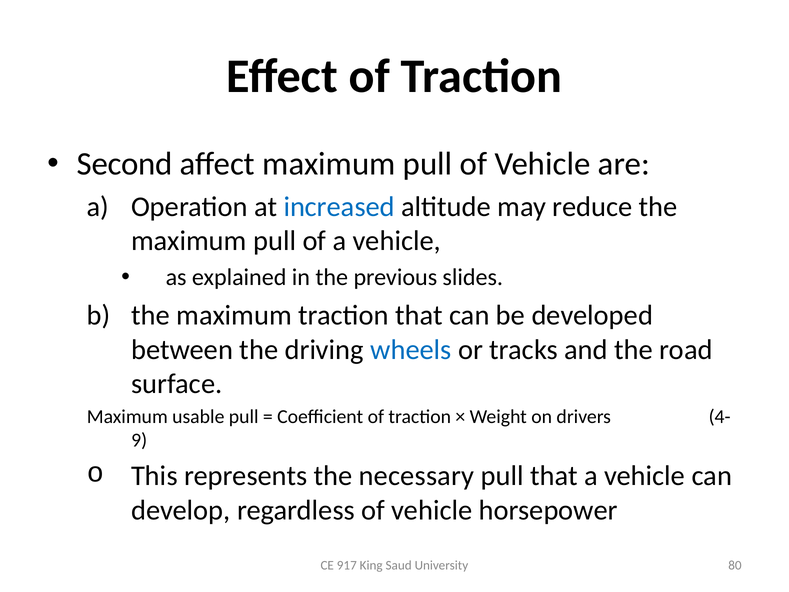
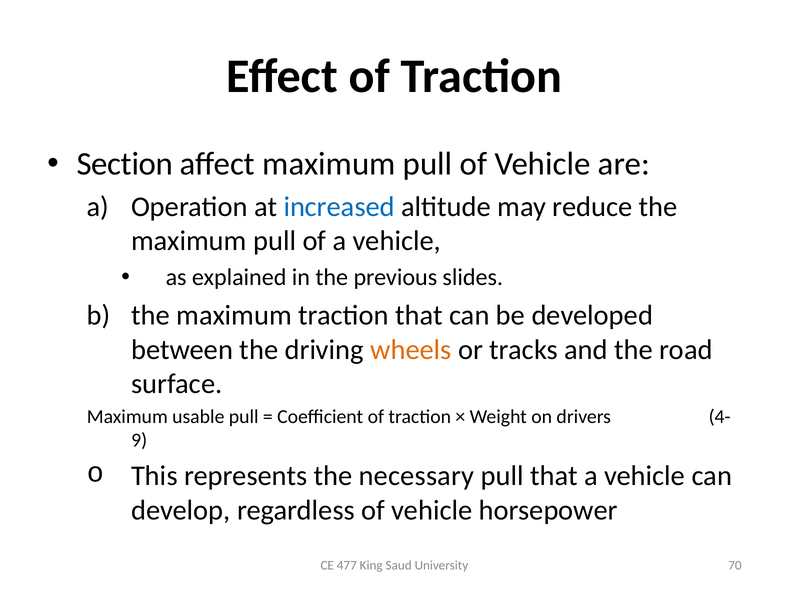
Second: Second -> Section
wheels colour: blue -> orange
917: 917 -> 477
80: 80 -> 70
